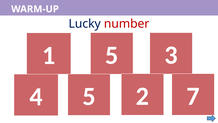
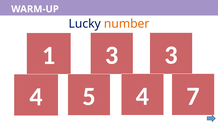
number colour: red -> orange
1 5: 5 -> 3
5 2: 2 -> 4
